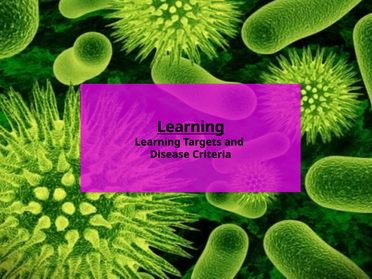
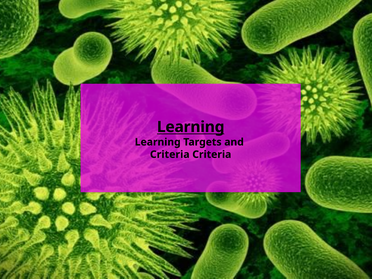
Disease at (170, 154): Disease -> Criteria
